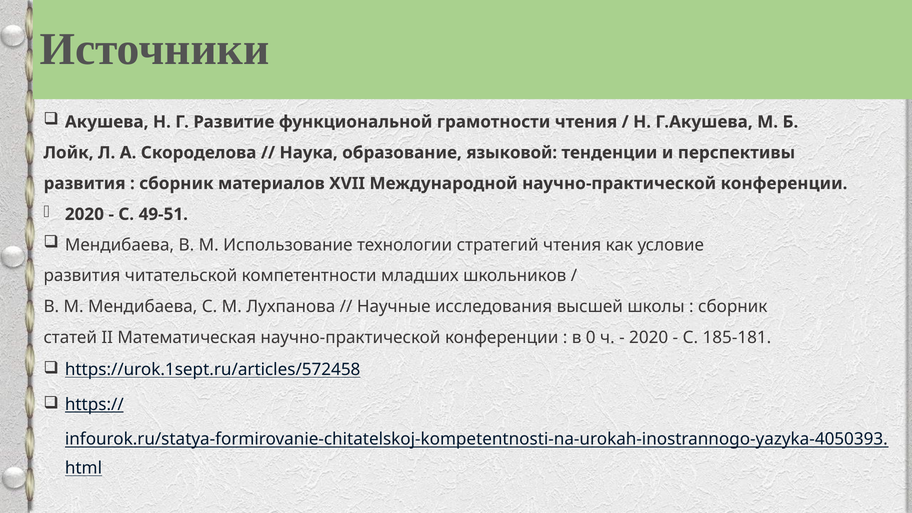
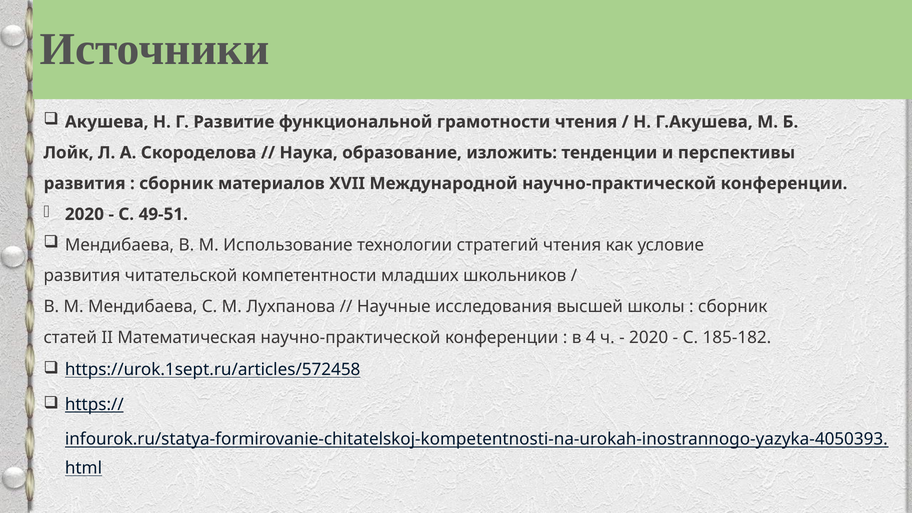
языковой: языковой -> изложить
0: 0 -> 4
185-181: 185-181 -> 185-182
